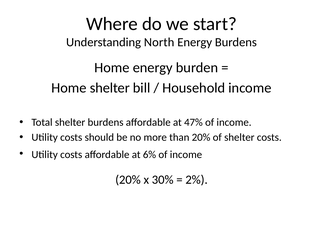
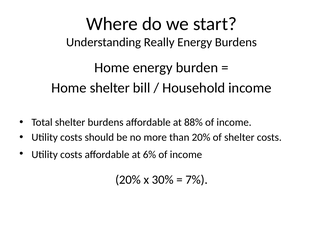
North: North -> Really
47%: 47% -> 88%
2%: 2% -> 7%
